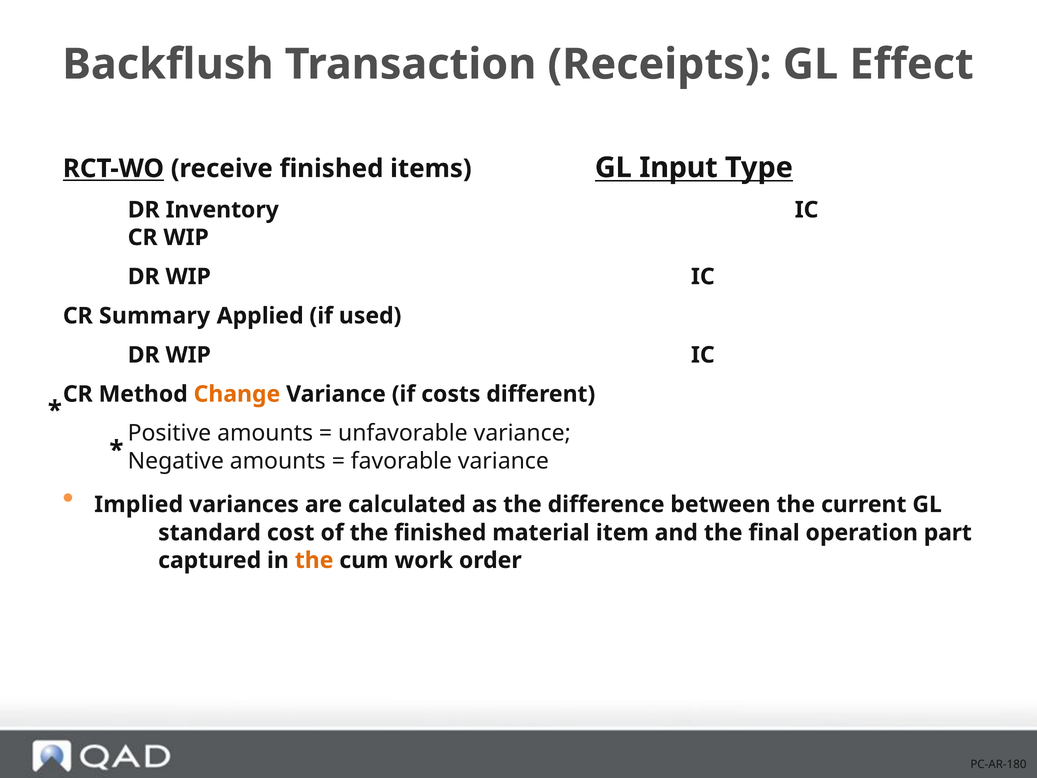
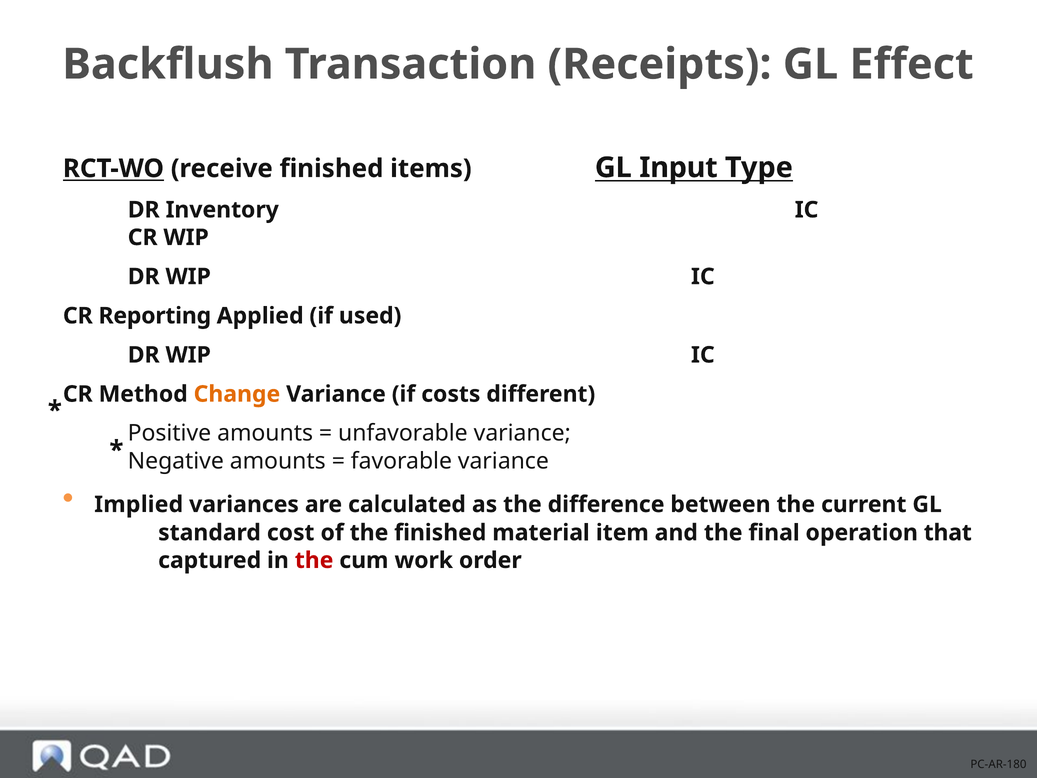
Summary: Summary -> Reporting
part: part -> that
the at (314, 560) colour: orange -> red
